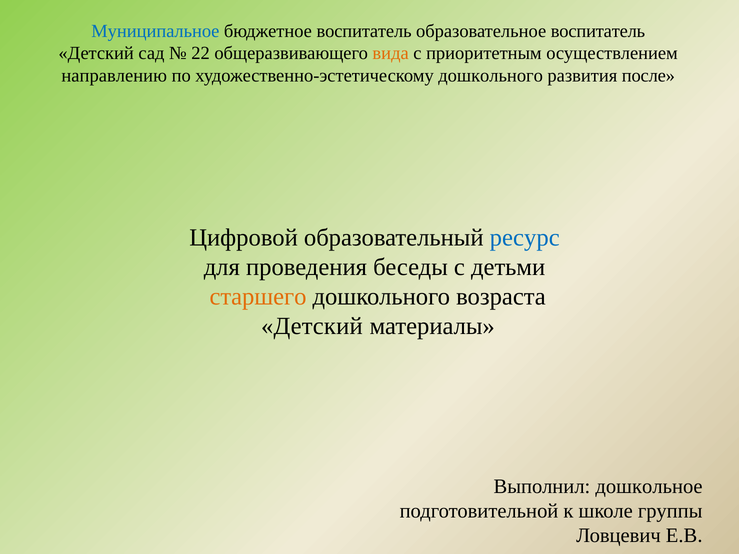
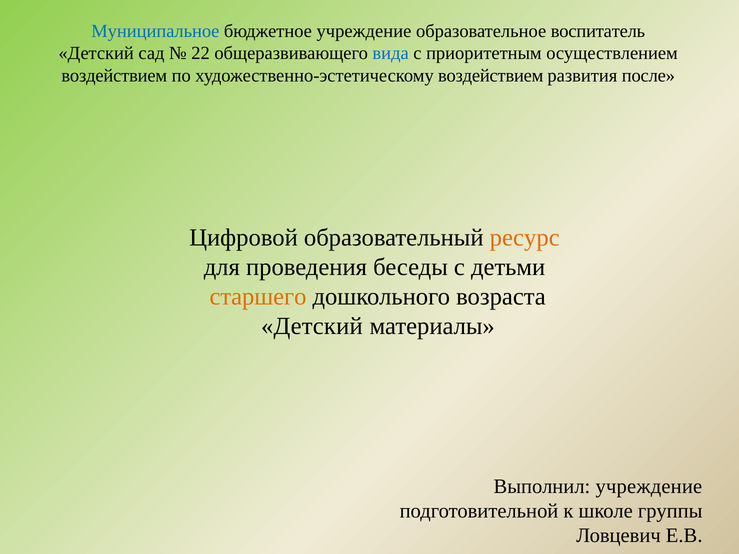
бюджетное воспитатель: воспитатель -> учреждение
вида colour: orange -> blue
направлению at (114, 76): направлению -> воздействием
художественно-эстетическому дошкольного: дошкольного -> воздействием
ресурс colour: blue -> orange
Выполнил дошкольное: дошкольное -> учреждение
